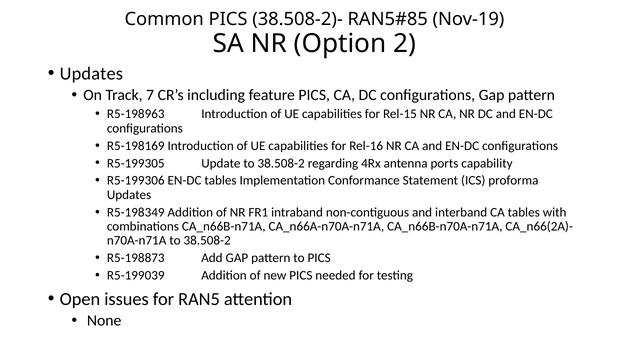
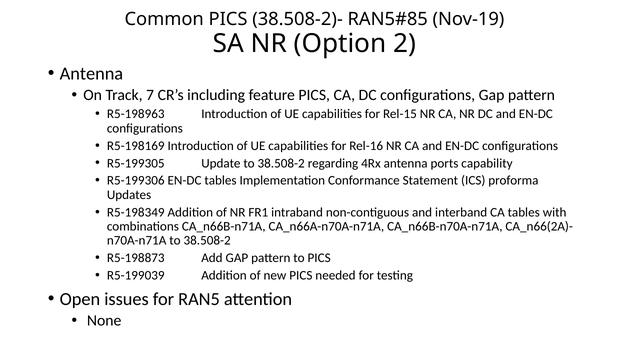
Updates at (91, 73): Updates -> Antenna
